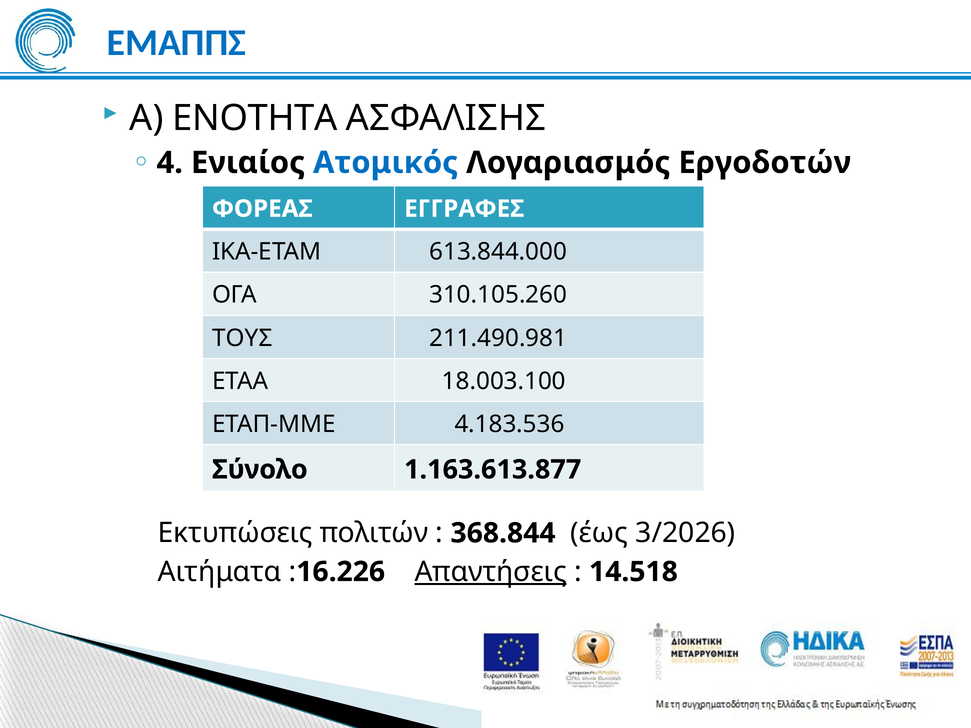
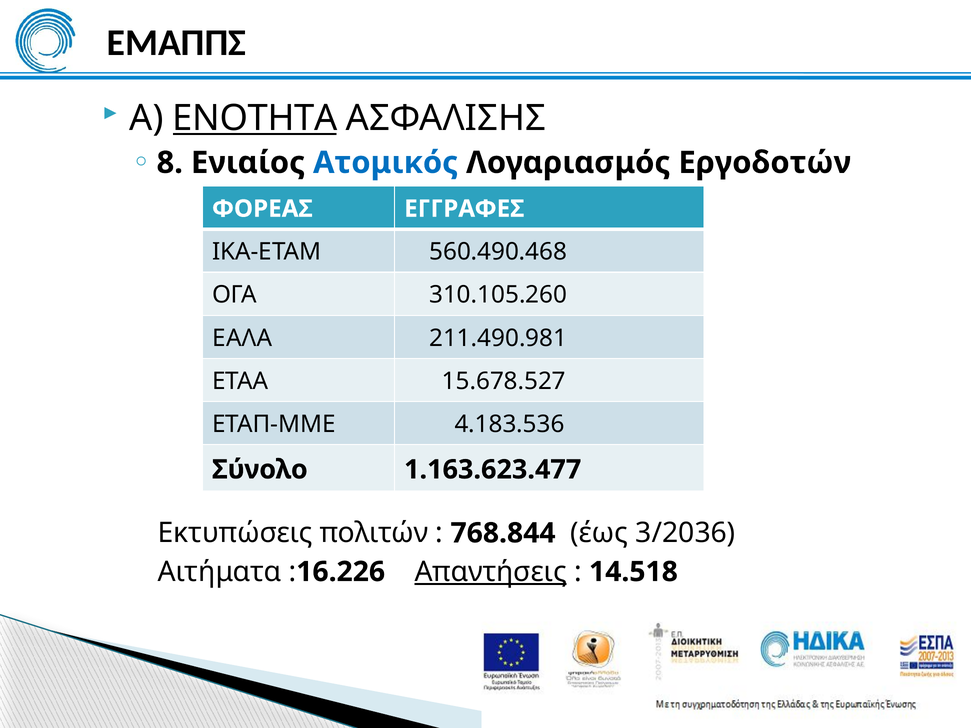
ΕΜΑΠΠΣ colour: blue -> black
ΕΝΟΤΗΤΑ underline: none -> present
4: 4 -> 8
613.844.000: 613.844.000 -> 560.490.468
ΤΟΥΣ: ΤΟΥΣ -> ΕΑΛΑ
18.003.100: 18.003.100 -> 15.678.527
1.163.613.877: 1.163.613.877 -> 1.163.623.477
368.844: 368.844 -> 768.844
3/2026: 3/2026 -> 3/2036
